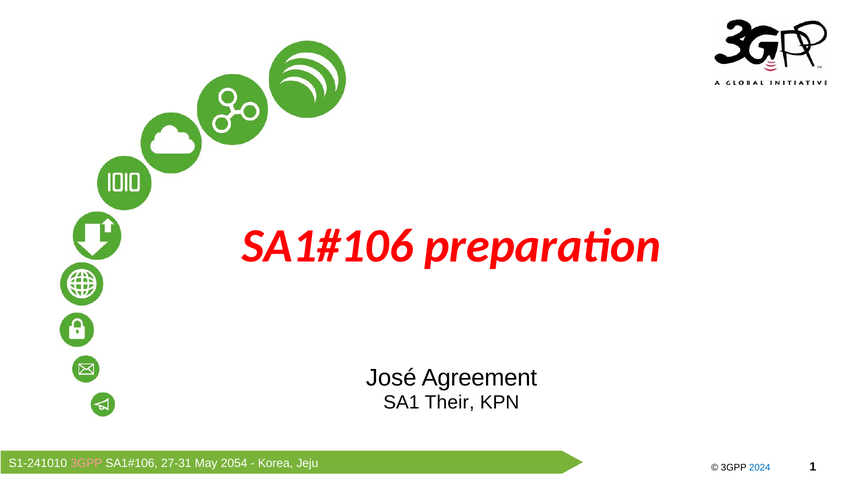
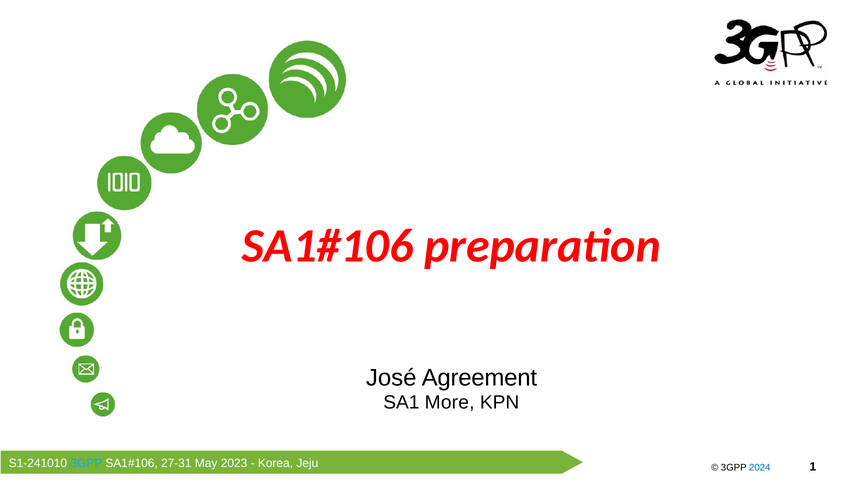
Their: Their -> More
3GPP at (86, 464) colour: pink -> light blue
2054: 2054 -> 2023
